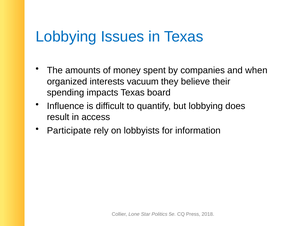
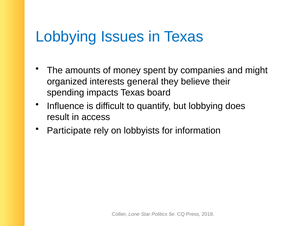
when: when -> might
vacuum: vacuum -> general
